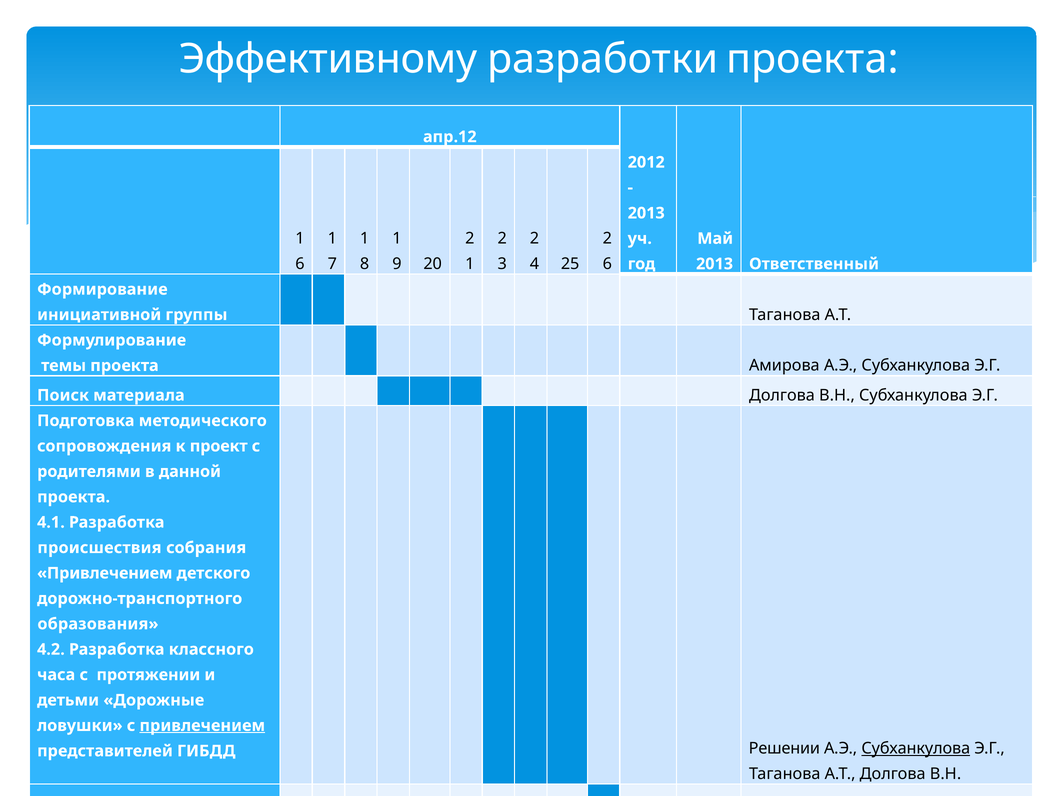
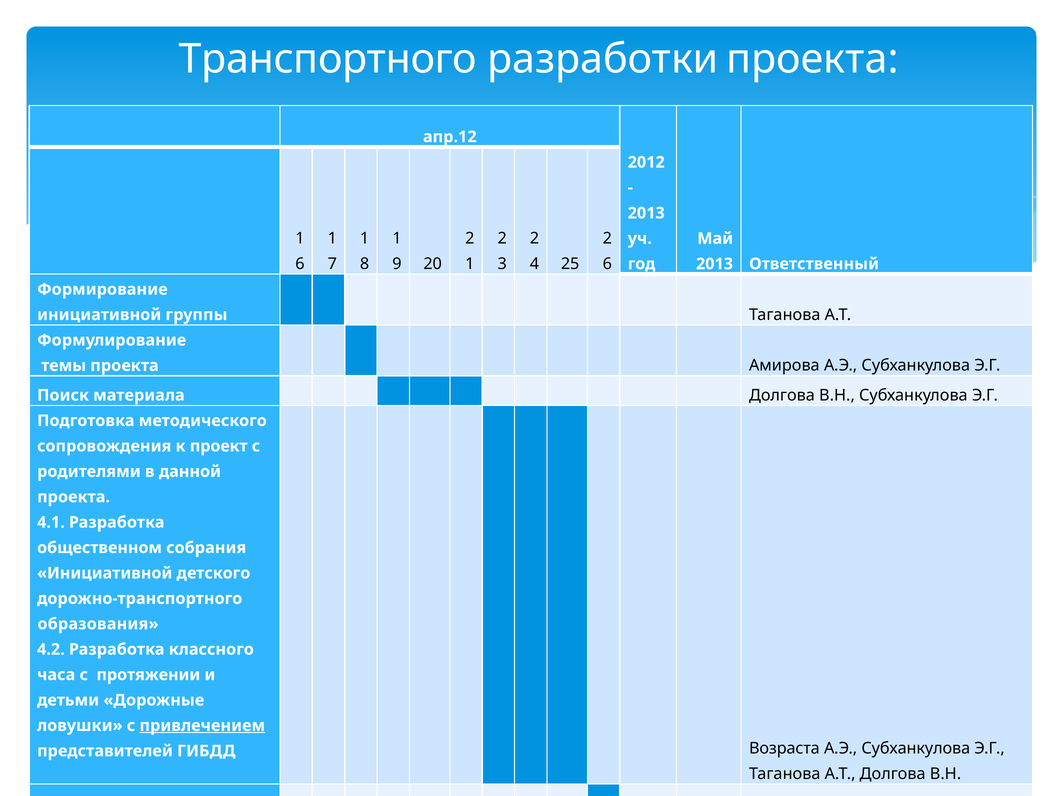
Эффективному: Эффективному -> Транспортного
происшествия: происшествия -> общественном
Привлечением at (105, 574): Привлечением -> Инициативной
Решении: Решении -> Возраста
Субханкулова at (916, 749) underline: present -> none
